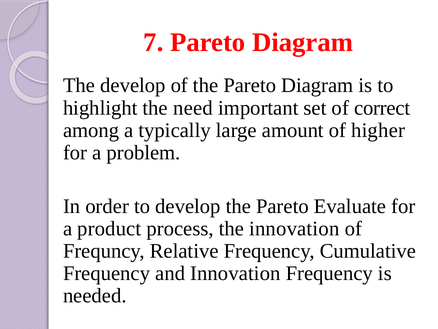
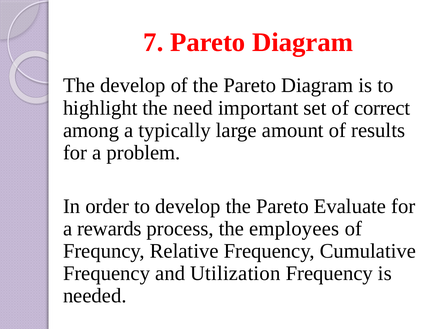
higher: higher -> results
product: product -> rewards
the innovation: innovation -> employees
and Innovation: Innovation -> Utilization
